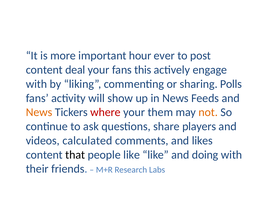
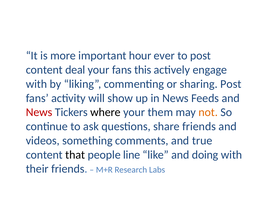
sharing Polls: Polls -> Post
News at (39, 112) colour: orange -> red
where colour: red -> black
share players: players -> friends
calculated: calculated -> something
likes: likes -> true
people like: like -> line
